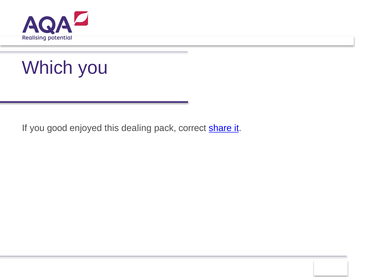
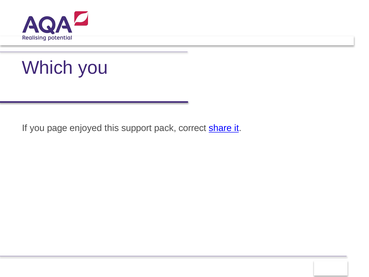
good: good -> page
dealing: dealing -> support
